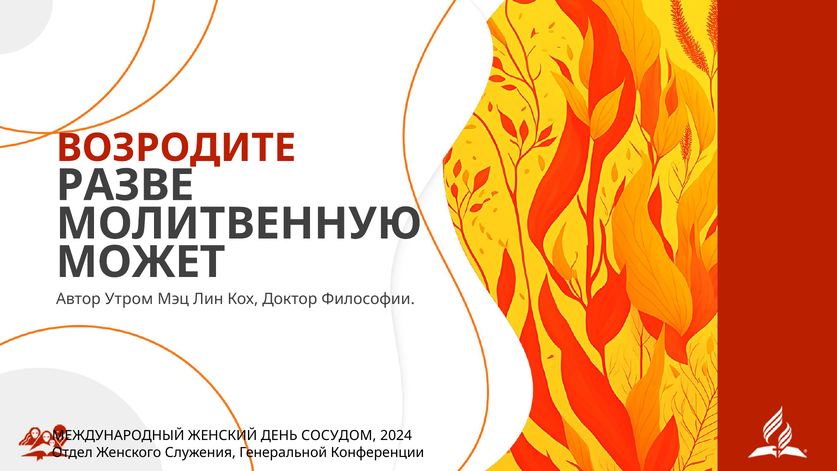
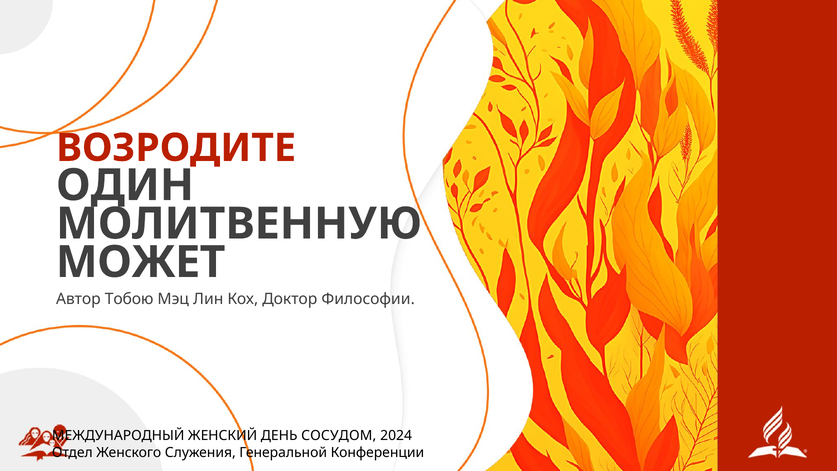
РАЗВЕ: РАЗВЕ -> ОДИН
Утром: Утром -> Тобою
